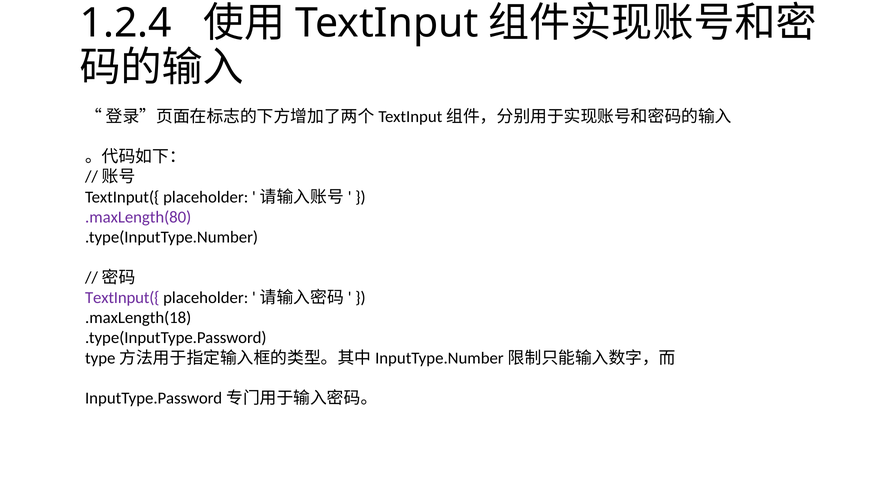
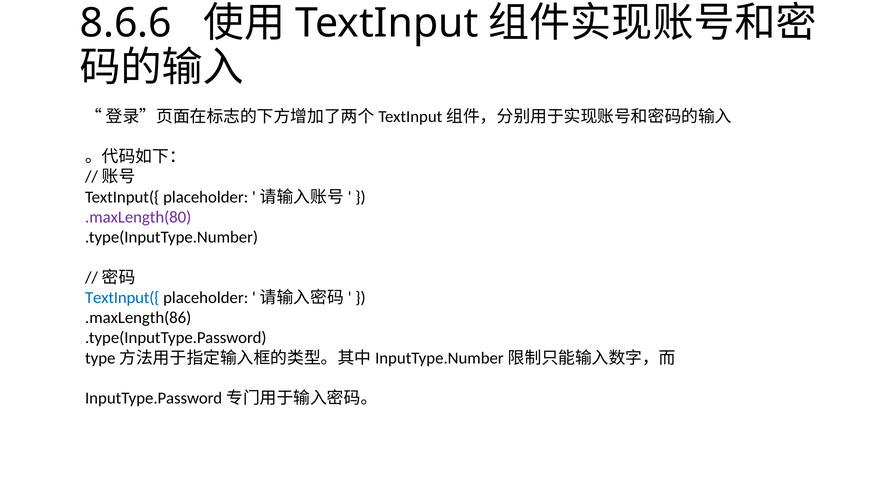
1.2.4: 1.2.4 -> 8.6.6
TextInput({ at (122, 298) colour: purple -> blue
.maxLength(18: .maxLength(18 -> .maxLength(86
